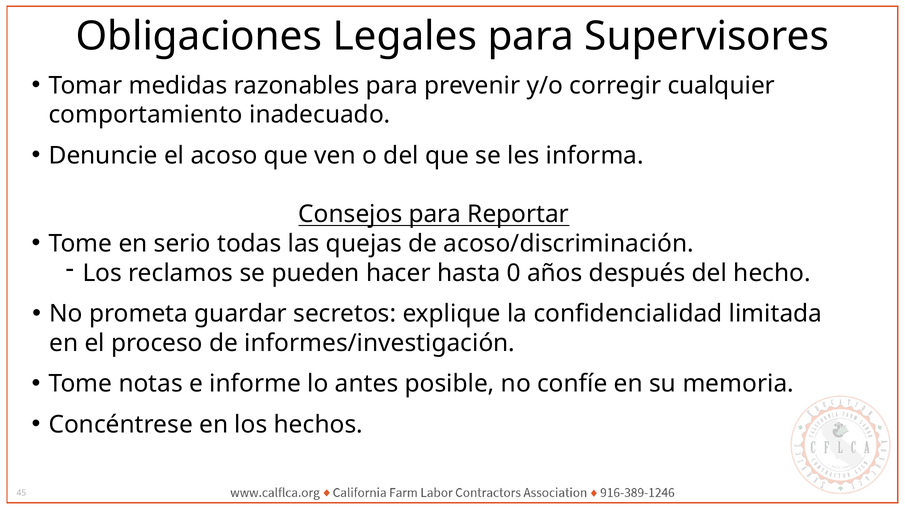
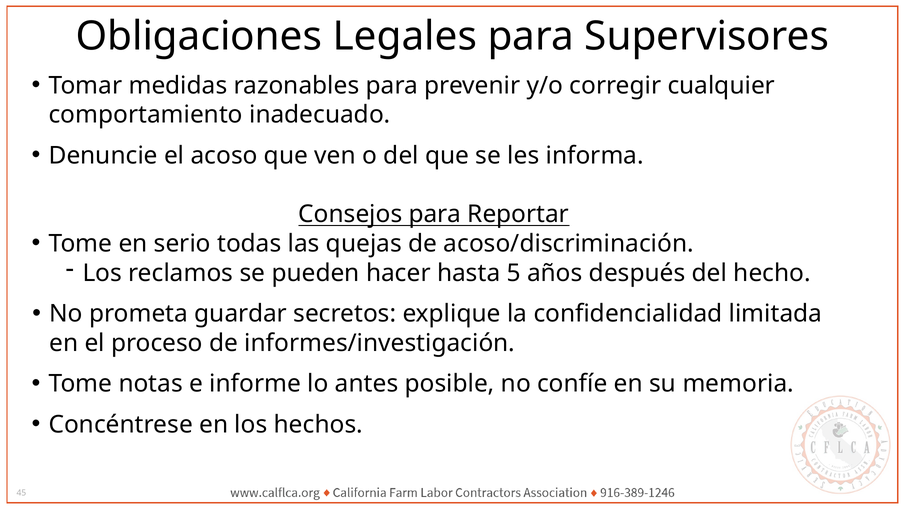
0: 0 -> 5
